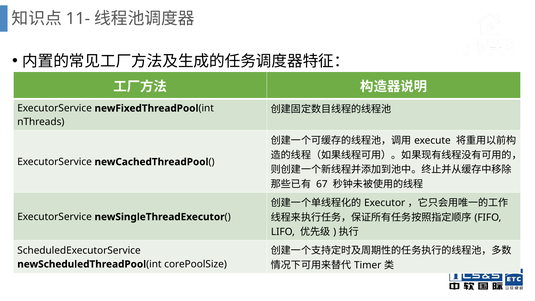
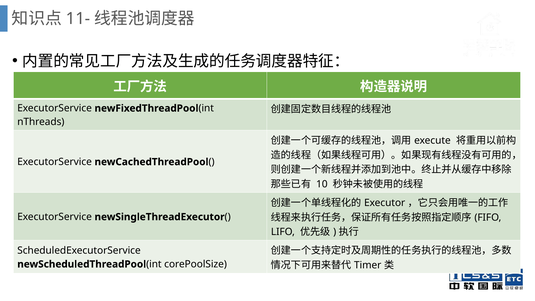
67: 67 -> 10
